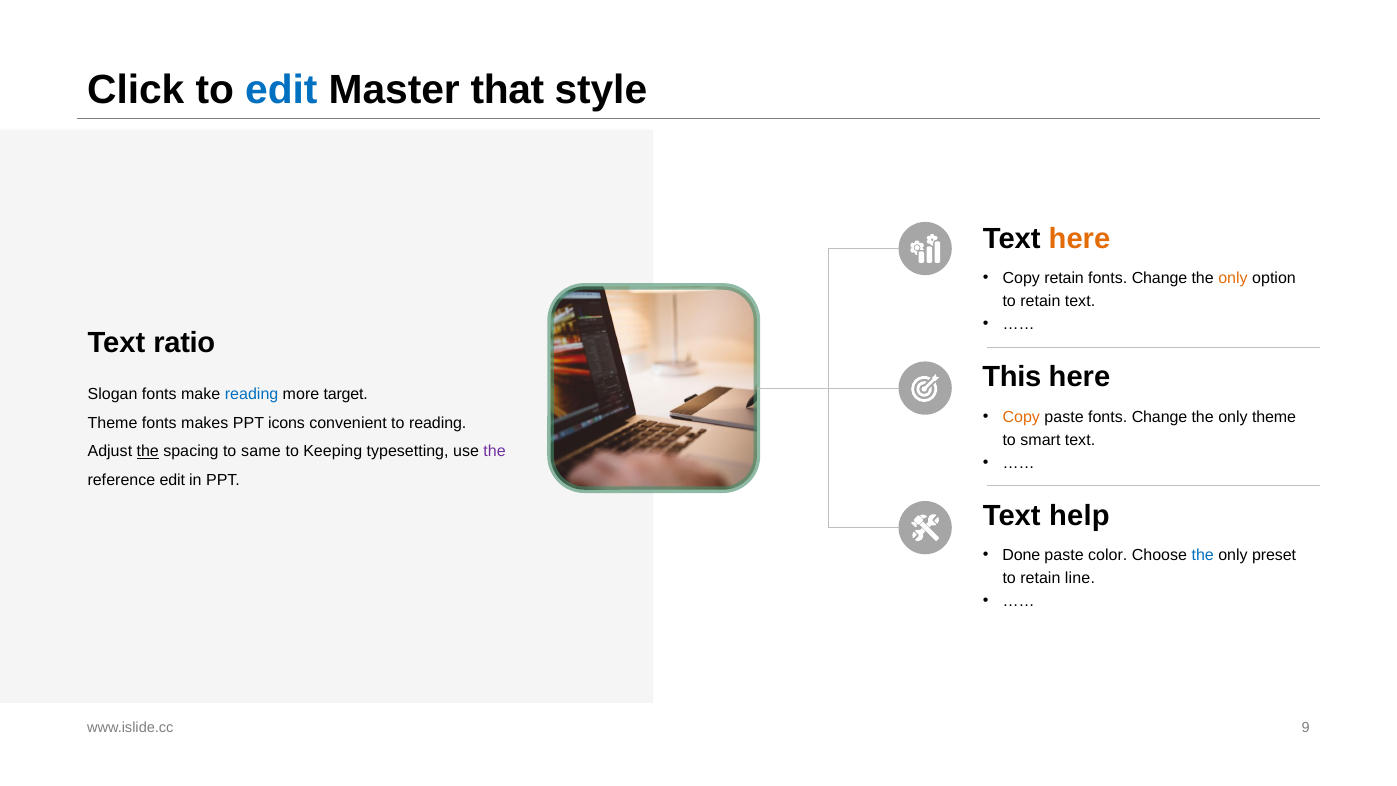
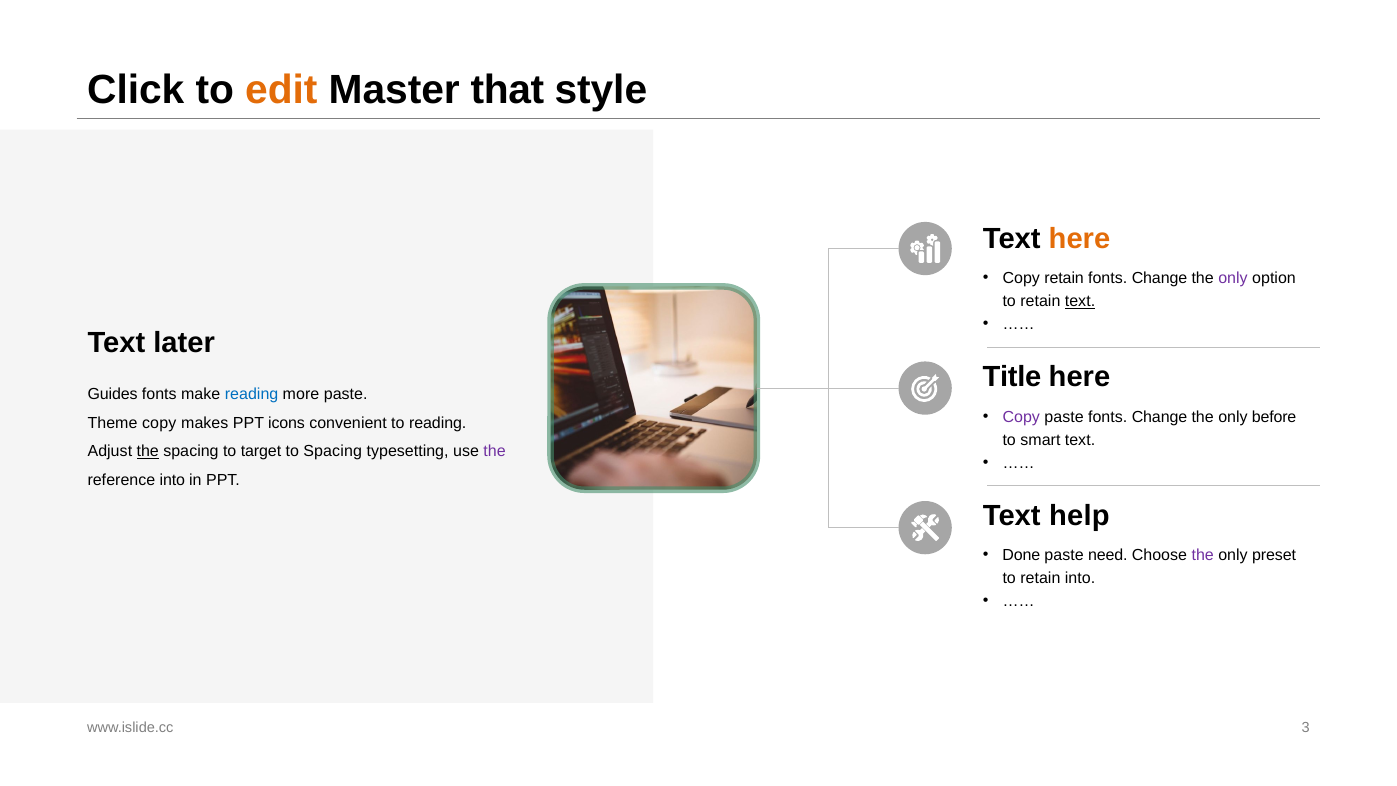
edit at (281, 90) colour: blue -> orange
only at (1233, 278) colour: orange -> purple
text at (1080, 301) underline: none -> present
ratio: ratio -> later
This: This -> Title
Slogan: Slogan -> Guides
more target: target -> paste
Copy at (1021, 417) colour: orange -> purple
only theme: theme -> before
Theme fonts: fonts -> copy
same: same -> target
to Keeping: Keeping -> Spacing
reference edit: edit -> into
color: color -> need
the at (1203, 555) colour: blue -> purple
retain line: line -> into
9: 9 -> 3
